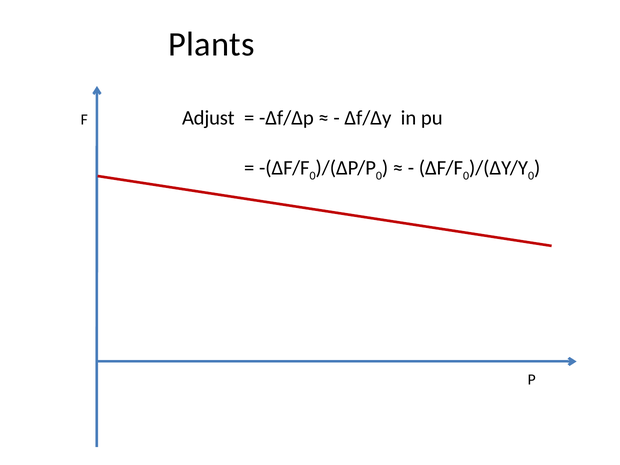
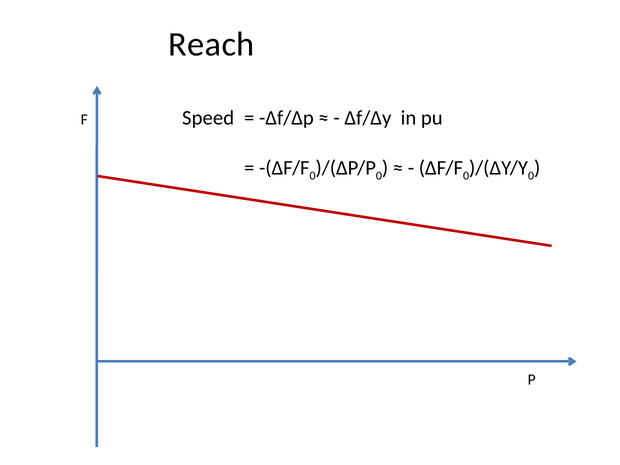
Plants: Plants -> Reach
Adjust: Adjust -> Speed
